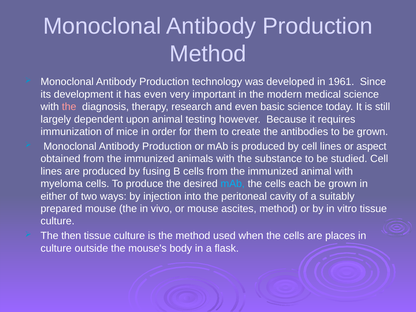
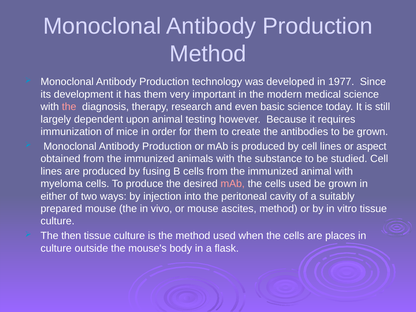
1961: 1961 -> 1977
has even: even -> them
mAb at (233, 184) colour: light blue -> pink
cells each: each -> used
